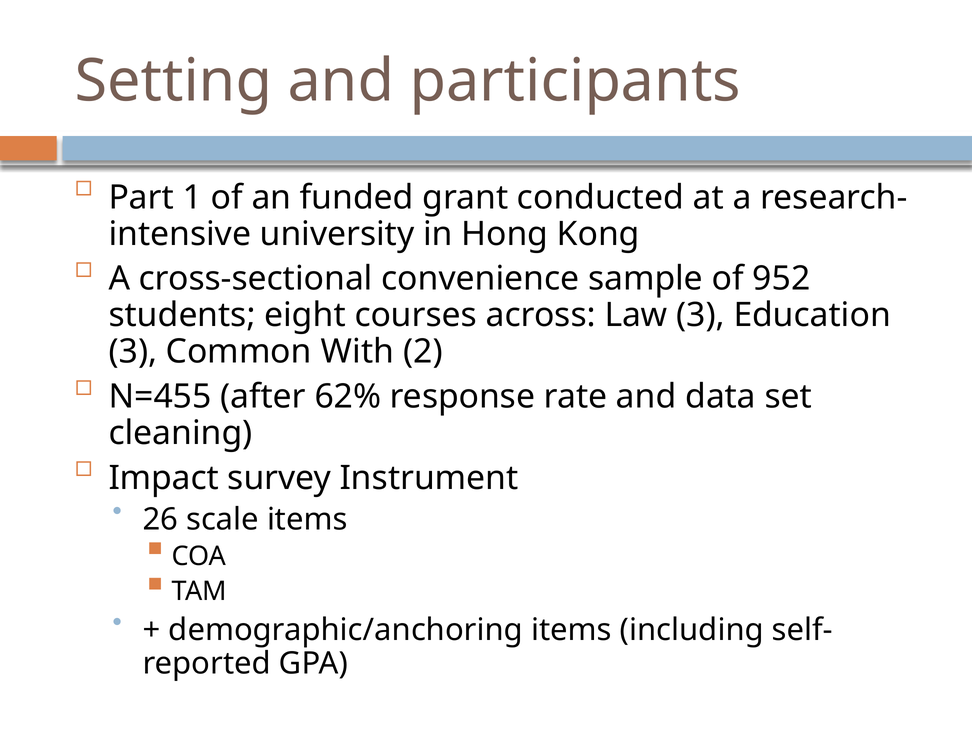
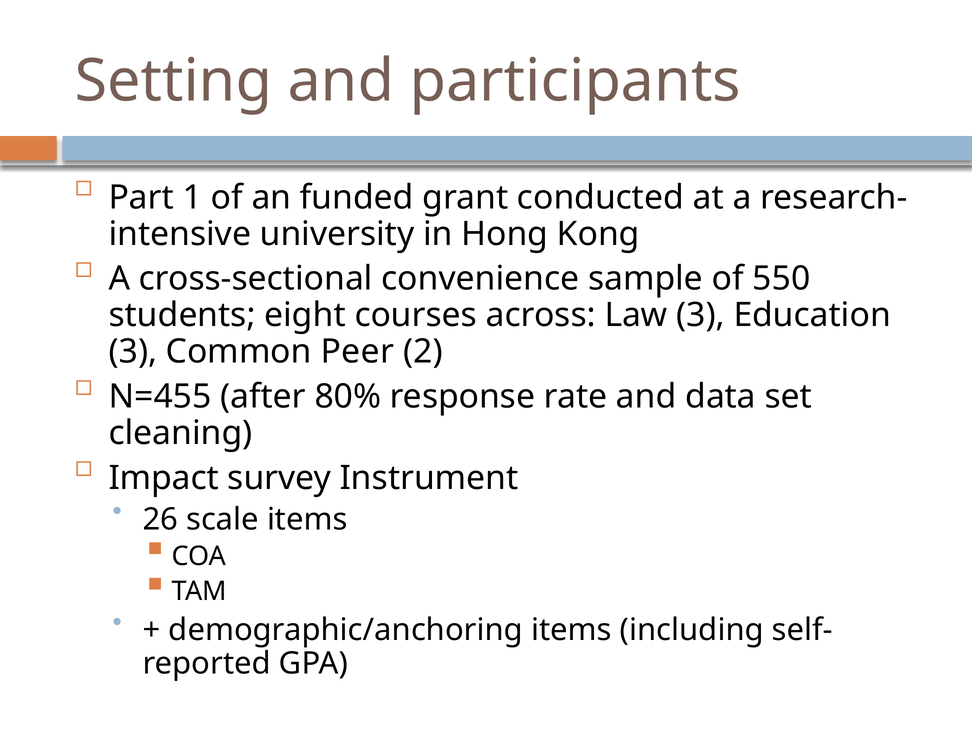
952: 952 -> 550
With: With -> Peer
62%: 62% -> 80%
